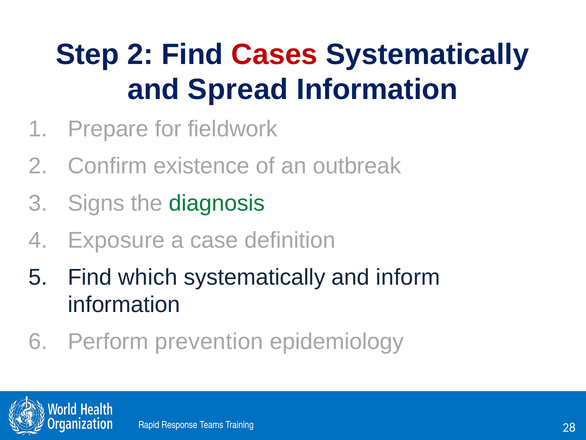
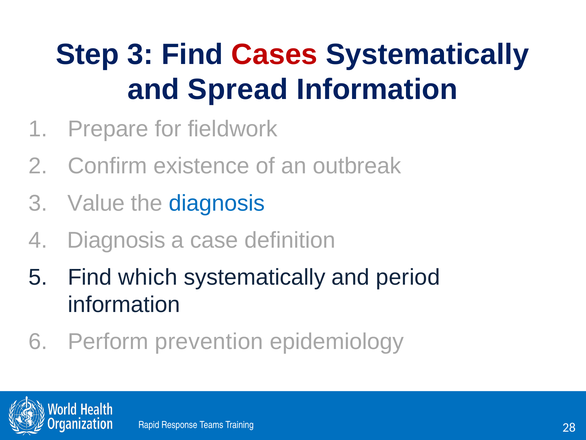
Step 2: 2 -> 3
Signs: Signs -> Value
diagnosis at (217, 203) colour: green -> blue
Exposure at (116, 240): Exposure -> Diagnosis
inform: inform -> period
